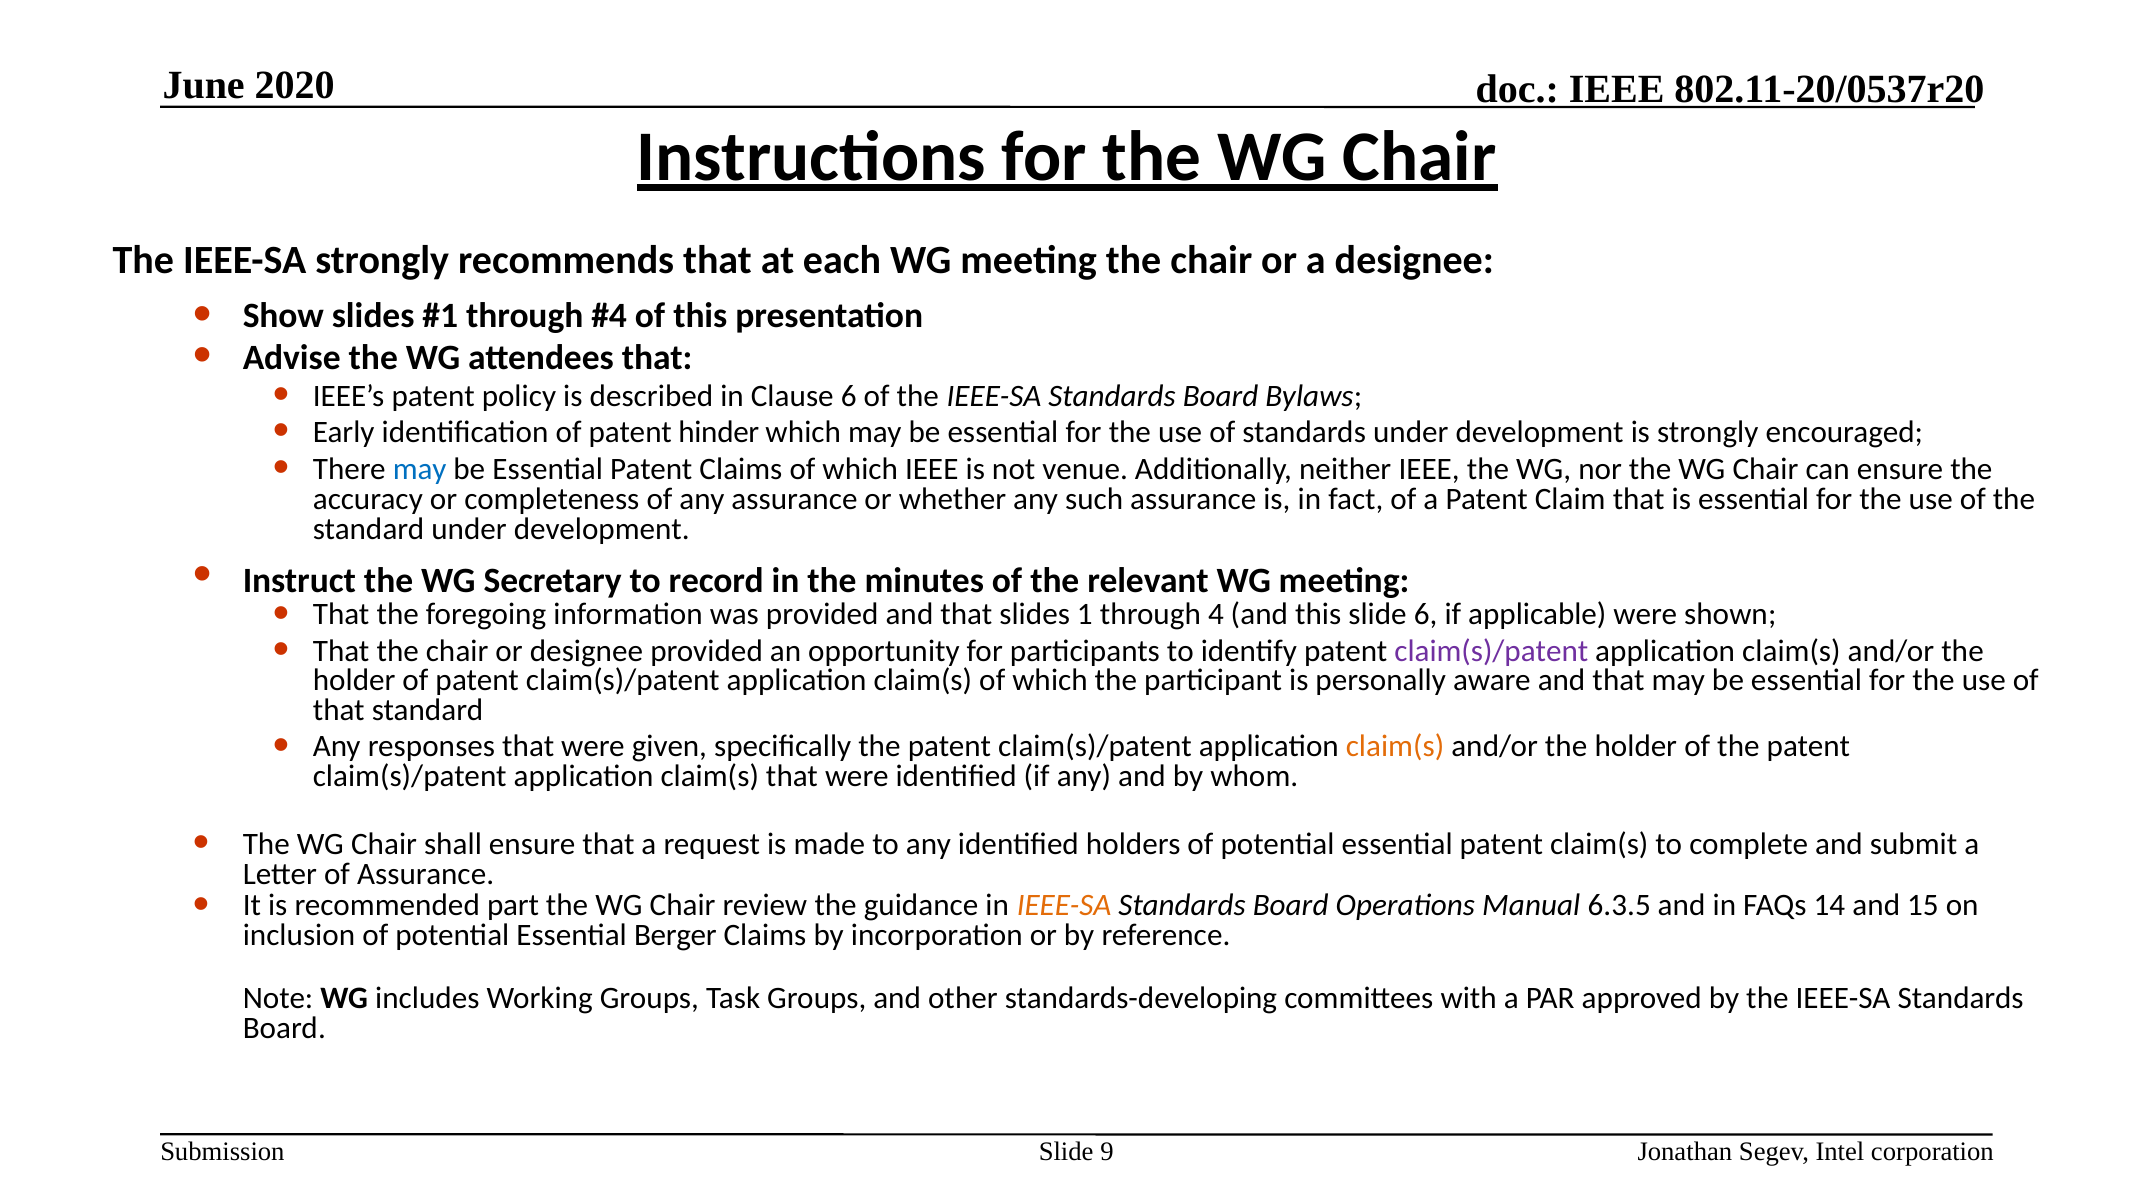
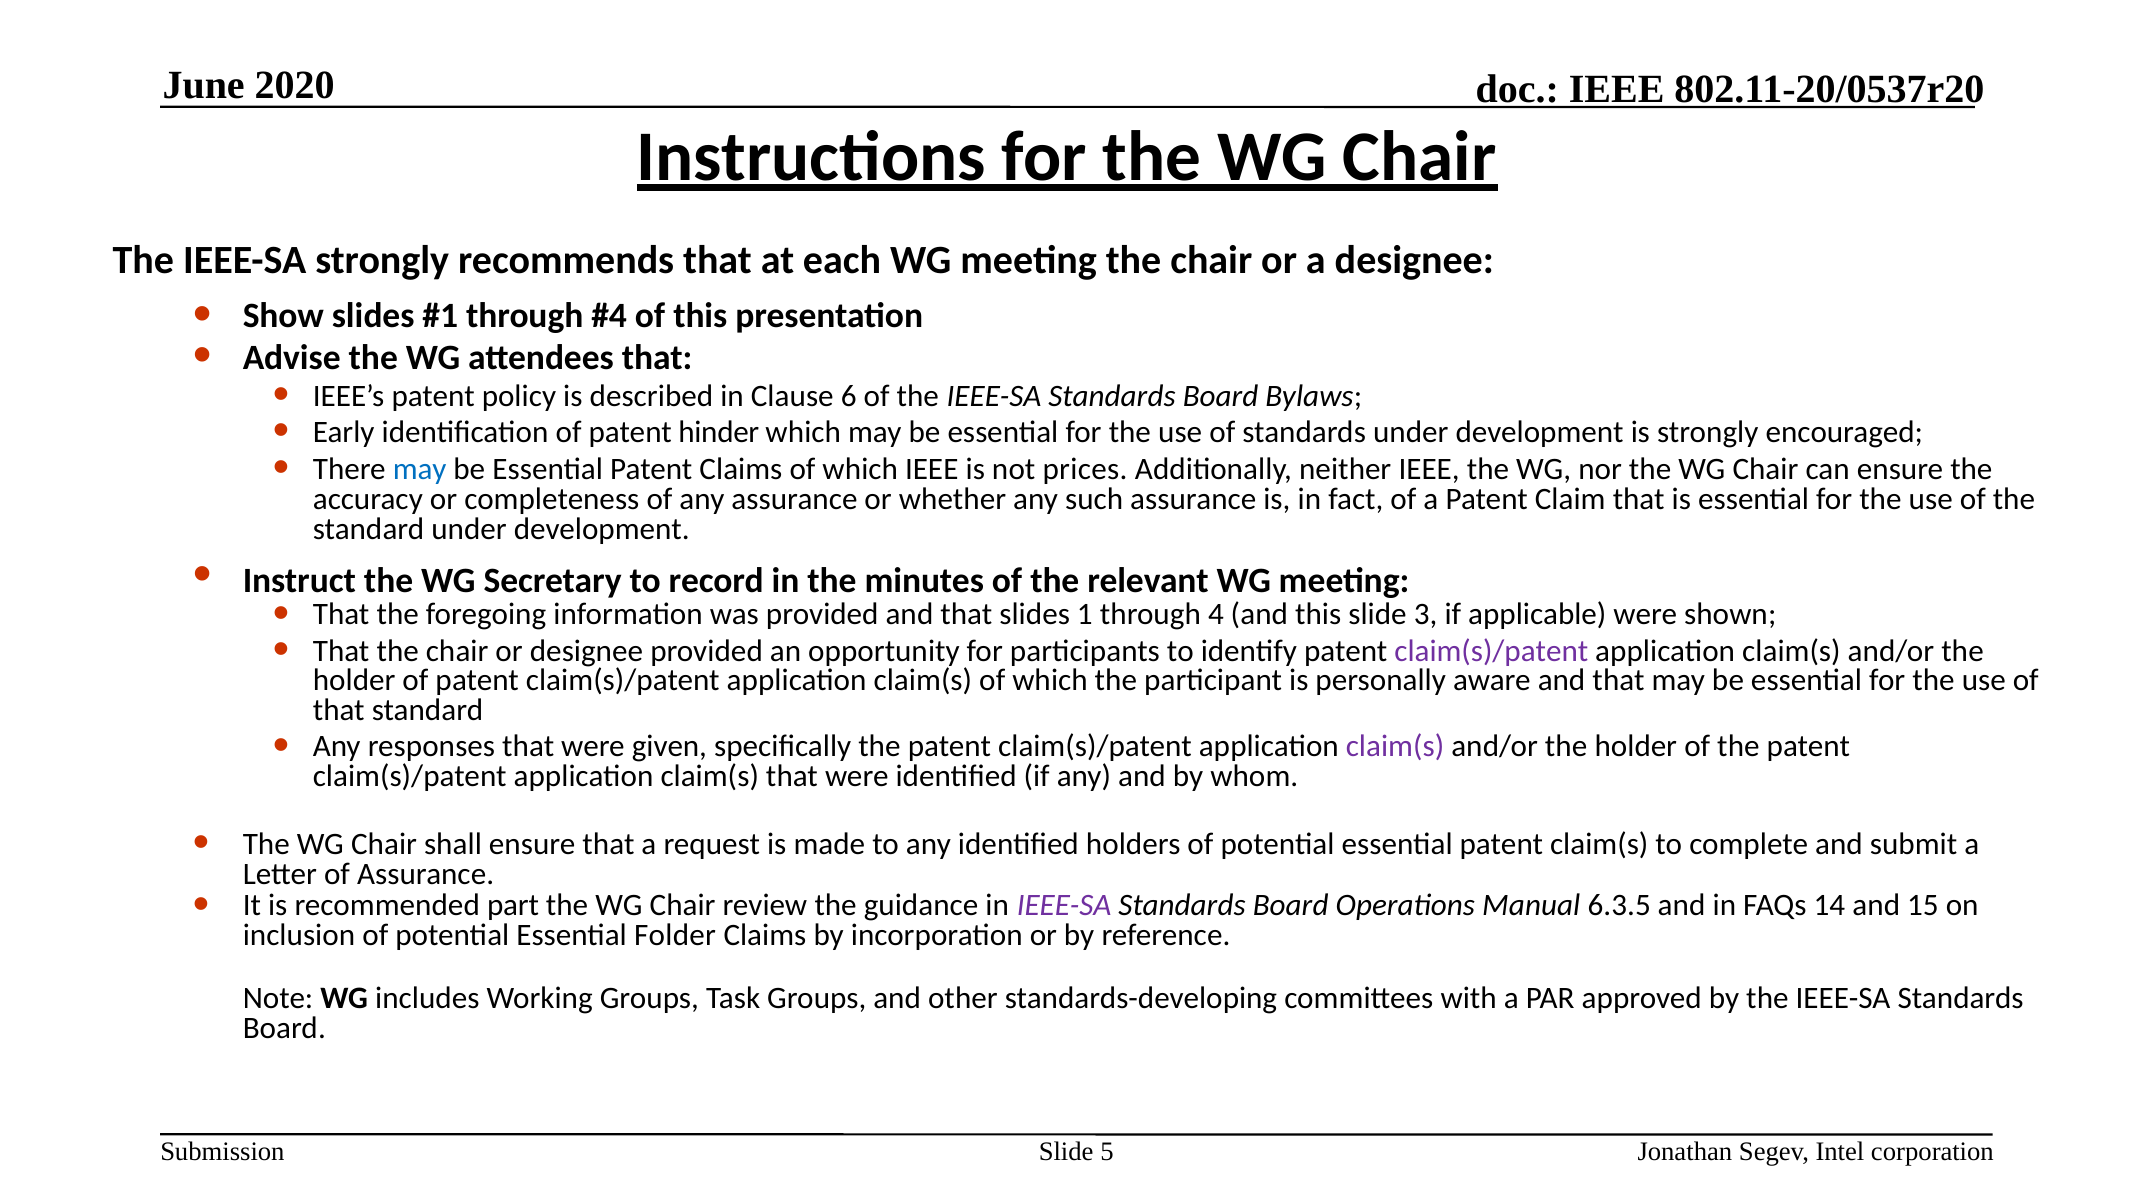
venue: venue -> prices
slide 6: 6 -> 3
claim(s at (1395, 747) colour: orange -> purple
IEEE-SA at (1064, 905) colour: orange -> purple
Berger: Berger -> Folder
9: 9 -> 5
